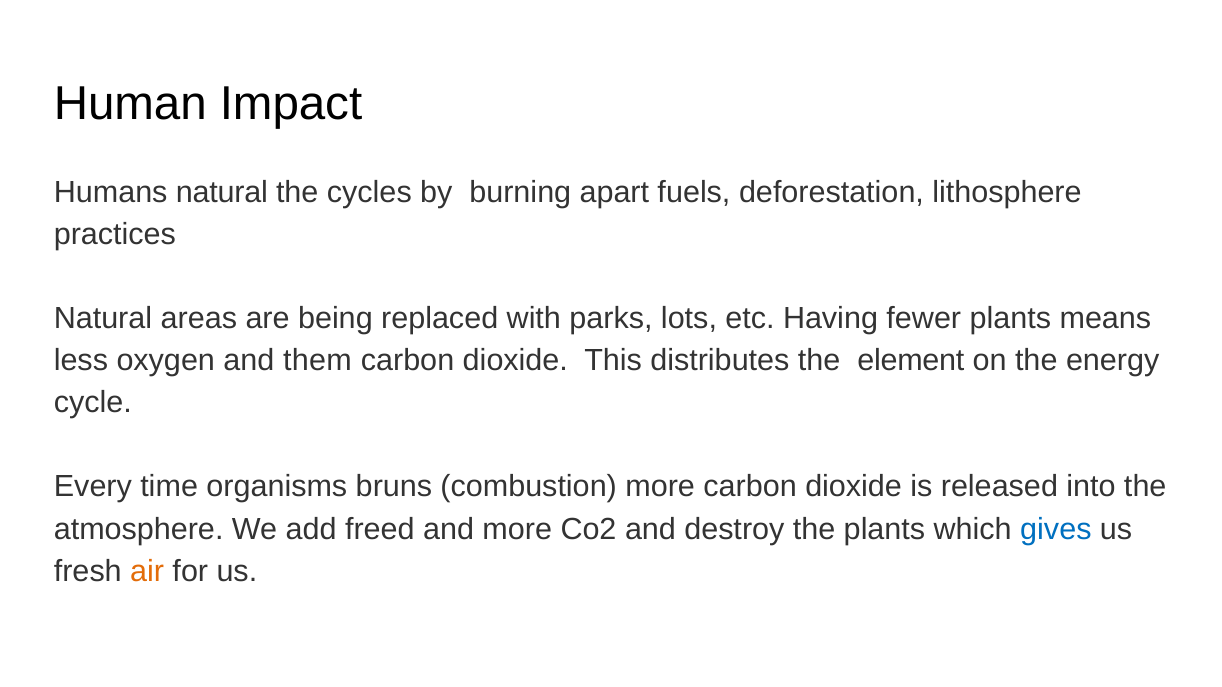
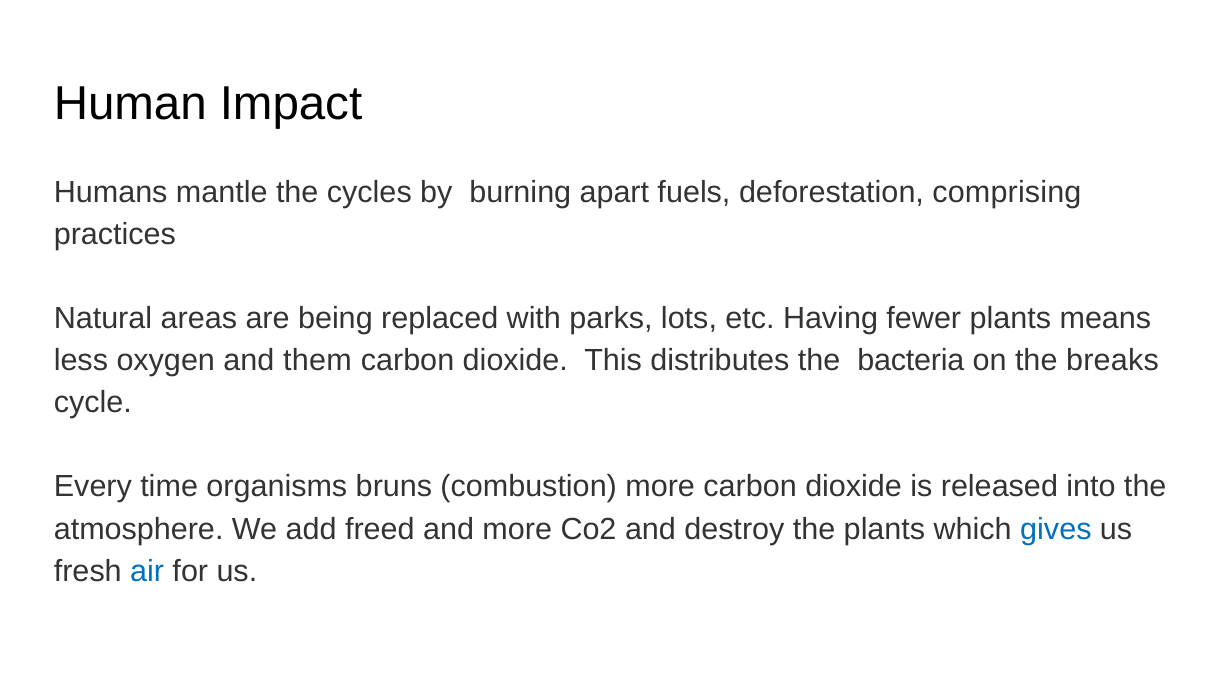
Humans natural: natural -> mantle
lithosphere: lithosphere -> comprising
element: element -> bacteria
energy: energy -> breaks
air colour: orange -> blue
